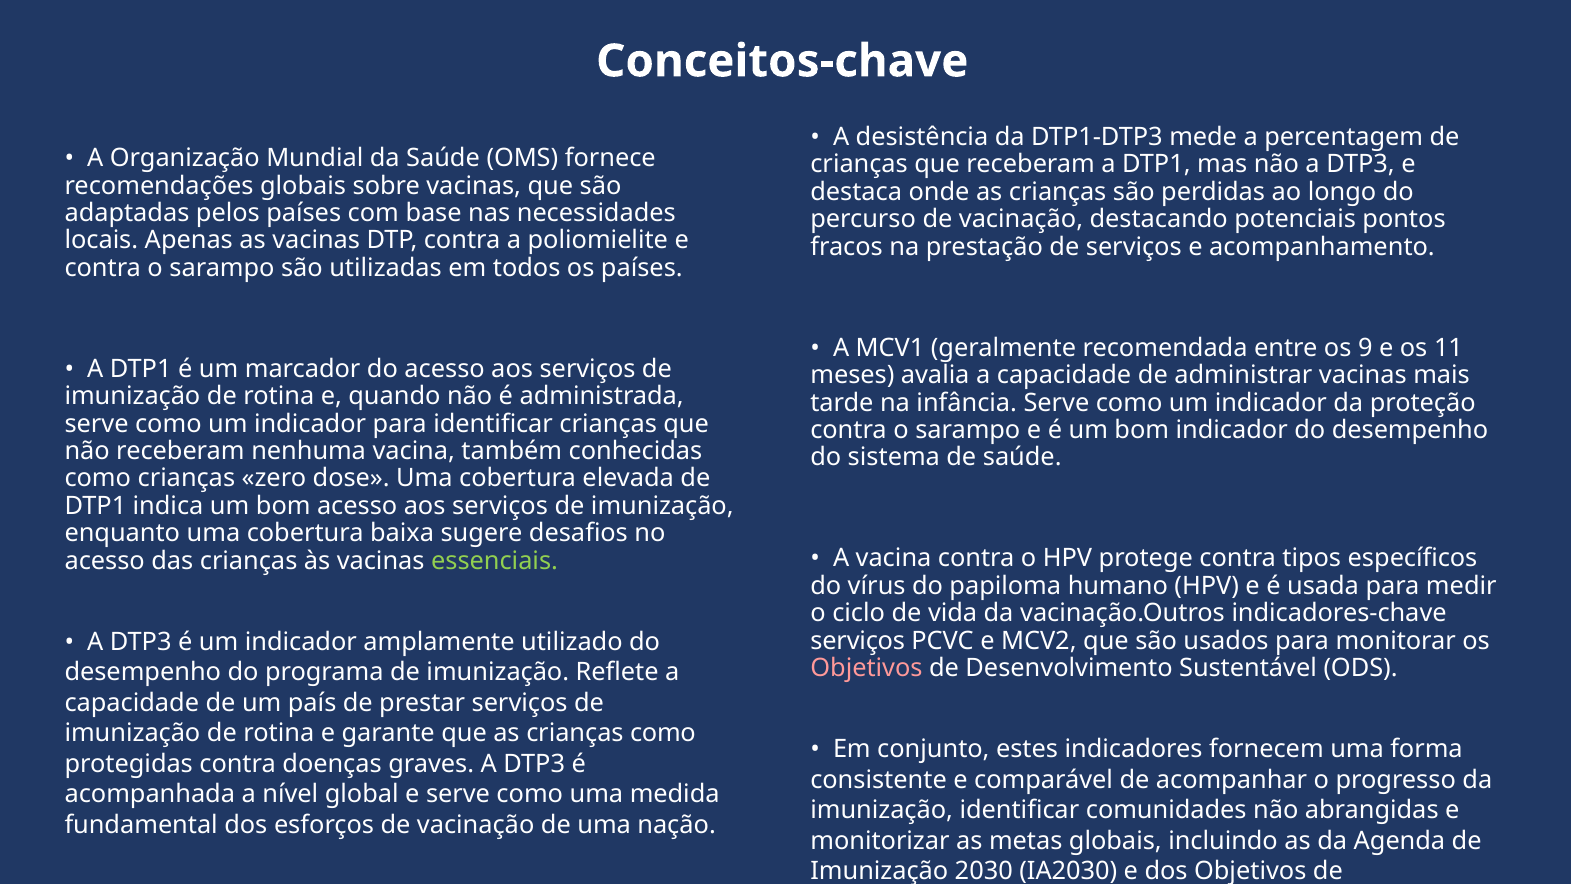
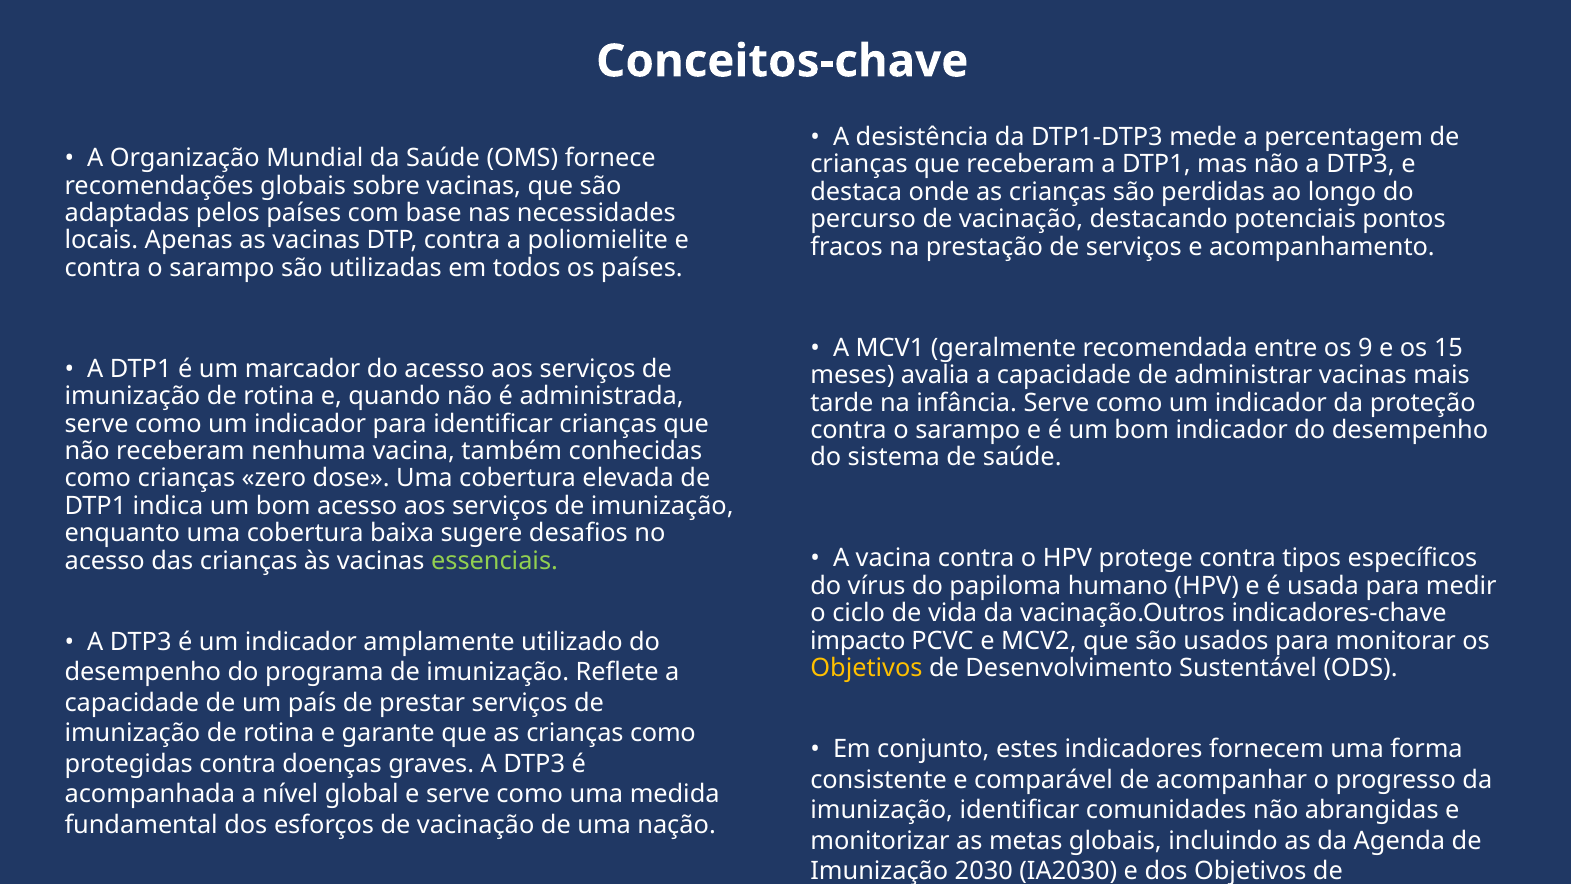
11: 11 -> 15
serviços at (858, 640): serviços -> impacto
Objetivos at (867, 668) colour: pink -> yellow
